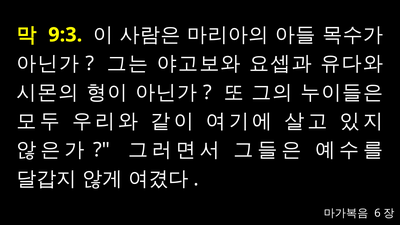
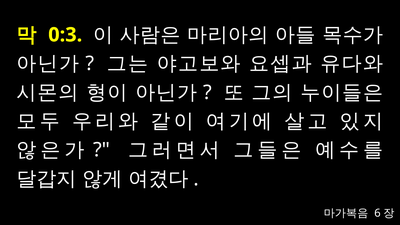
9:3: 9:3 -> 0:3
